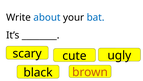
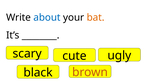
bat colour: blue -> orange
